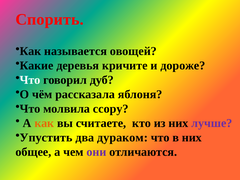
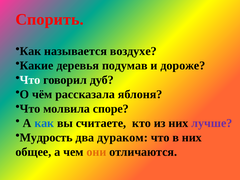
овощей: овощей -> воздухе
кричите: кричите -> подумав
ссору: ссору -> споре
как at (44, 123) colour: orange -> blue
Упустить: Упустить -> Мудрость
они colour: purple -> orange
